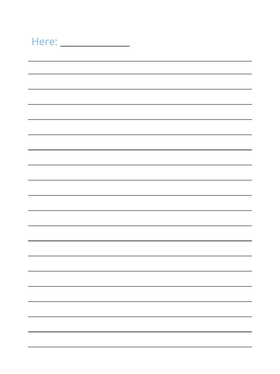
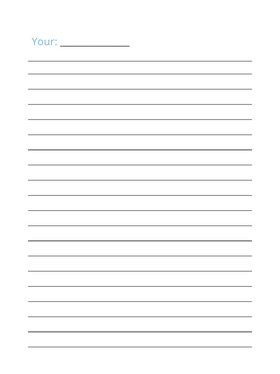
Here: Here -> Your
